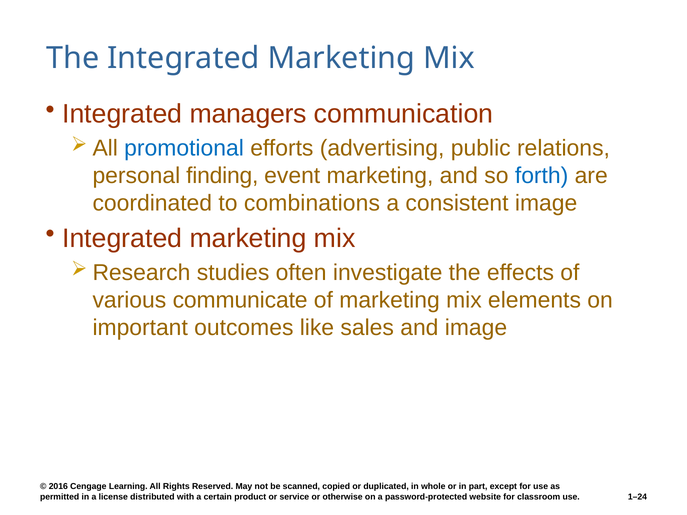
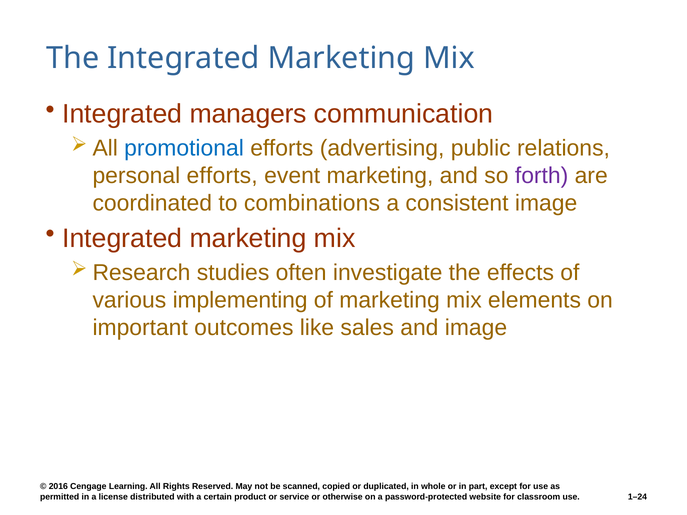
personal finding: finding -> efforts
forth colour: blue -> purple
communicate: communicate -> implementing
